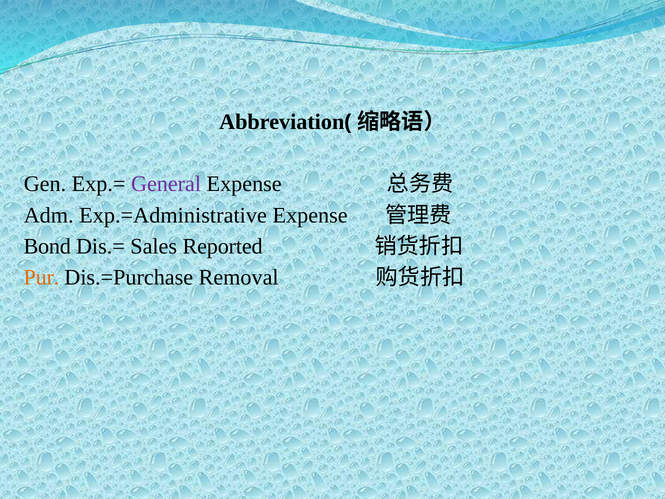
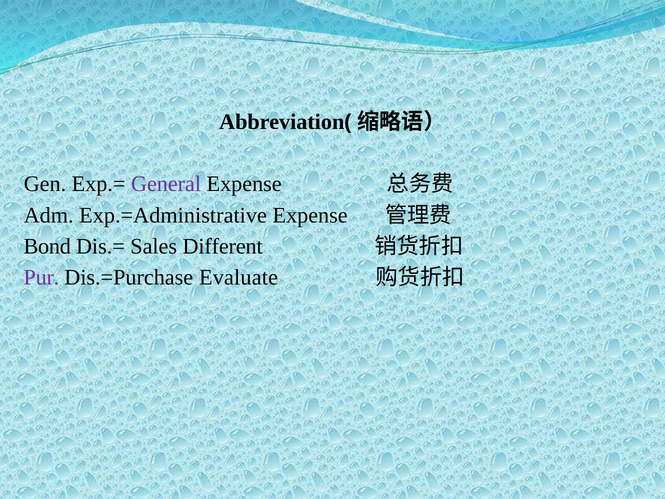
Reported: Reported -> Different
Pur colour: orange -> purple
Removal: Removal -> Evaluate
